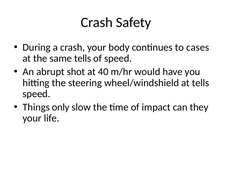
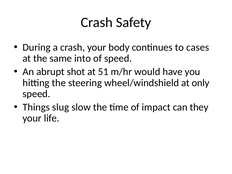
same tells: tells -> into
40: 40 -> 51
at tells: tells -> only
only: only -> slug
